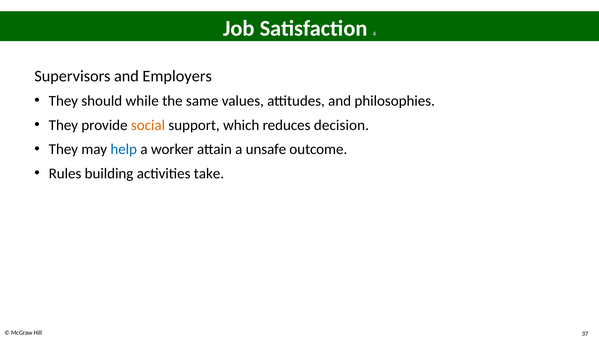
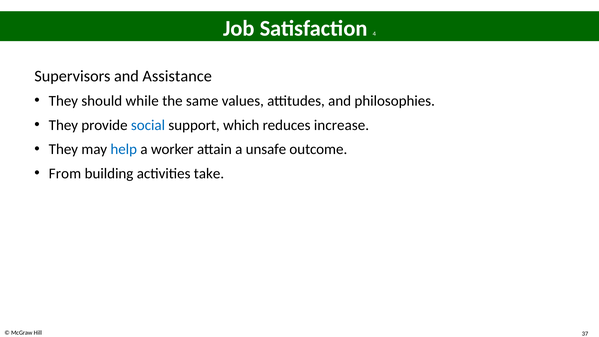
Employers: Employers -> Assistance
social colour: orange -> blue
decision: decision -> increase
Rules: Rules -> From
